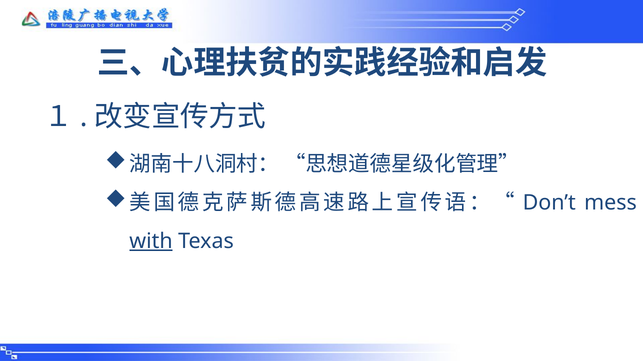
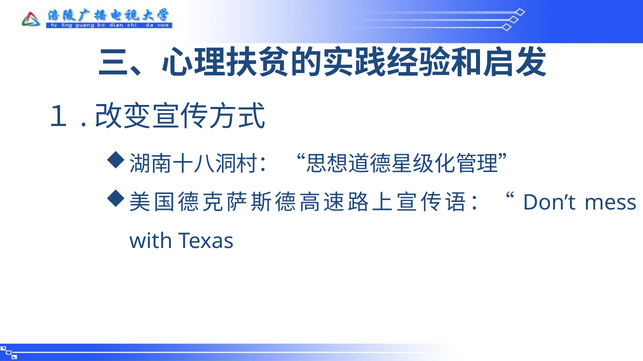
with underline: present -> none
